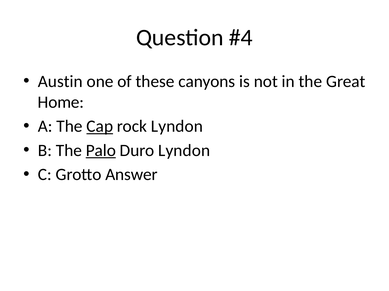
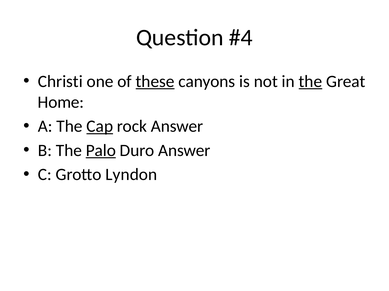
Austin: Austin -> Christi
these underline: none -> present
the at (310, 82) underline: none -> present
rock Lyndon: Lyndon -> Answer
Duro Lyndon: Lyndon -> Answer
Answer: Answer -> Lyndon
